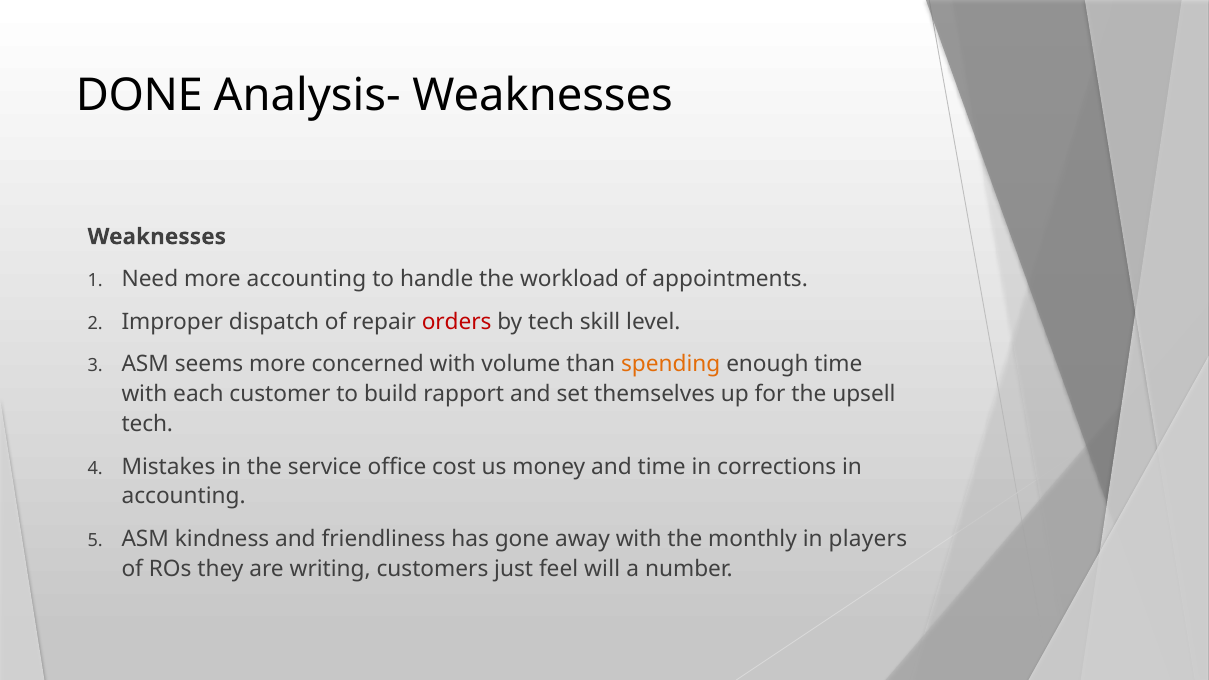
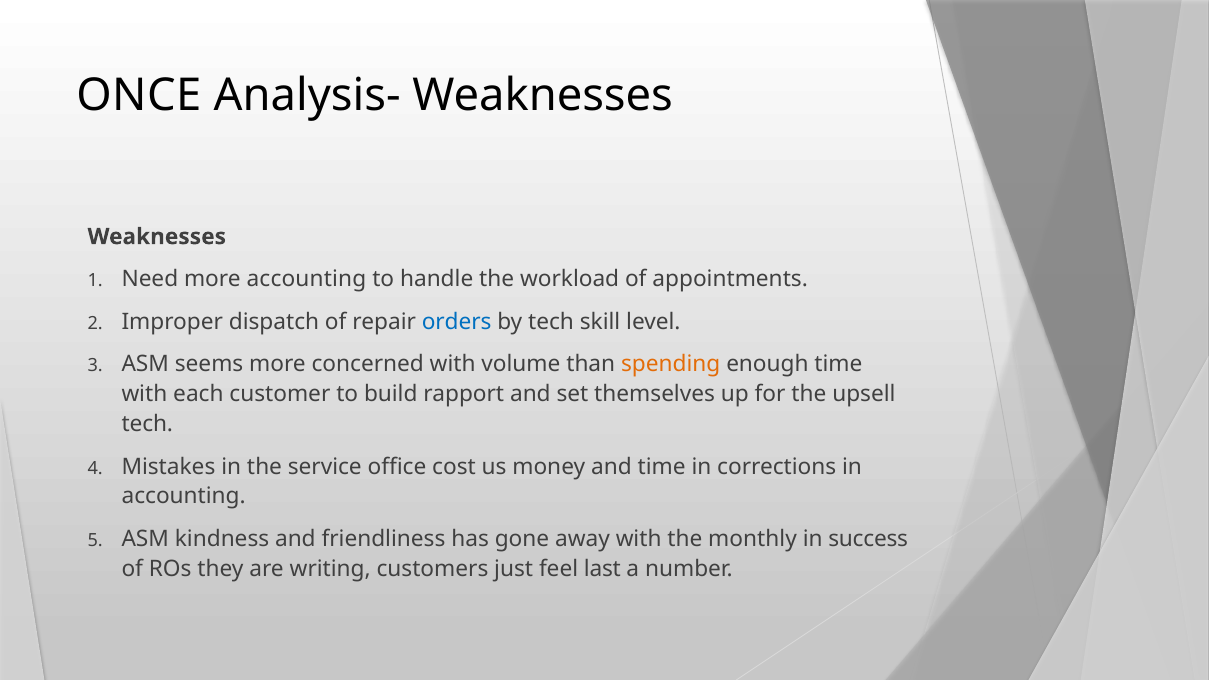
DONE: DONE -> ONCE
orders colour: red -> blue
players: players -> success
will: will -> last
